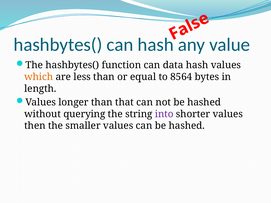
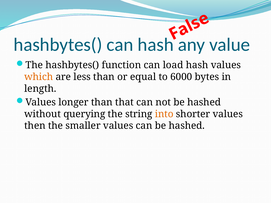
data: data -> load
8564: 8564 -> 6000
into colour: purple -> orange
